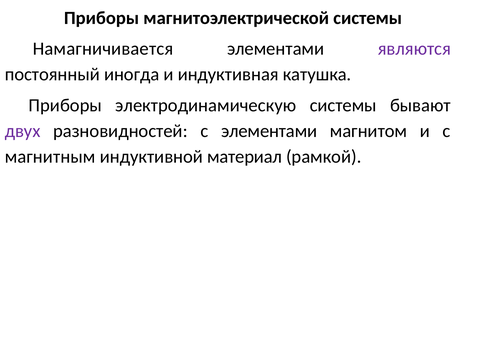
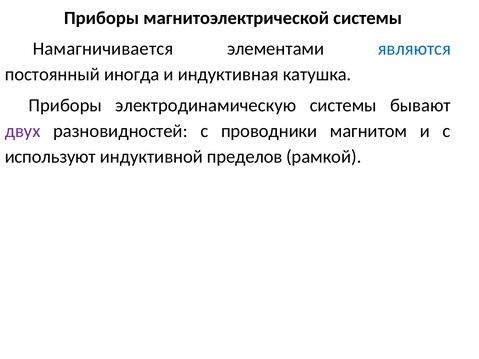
являются colour: purple -> blue
с элементами: элементами -> проводники
магнитным: магнитным -> используют
материал: материал -> пределов
